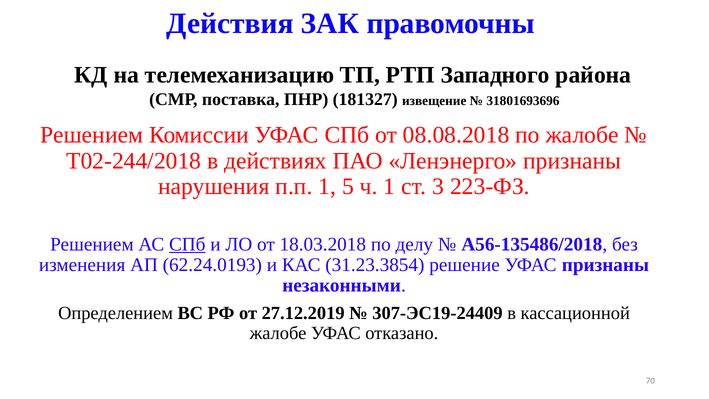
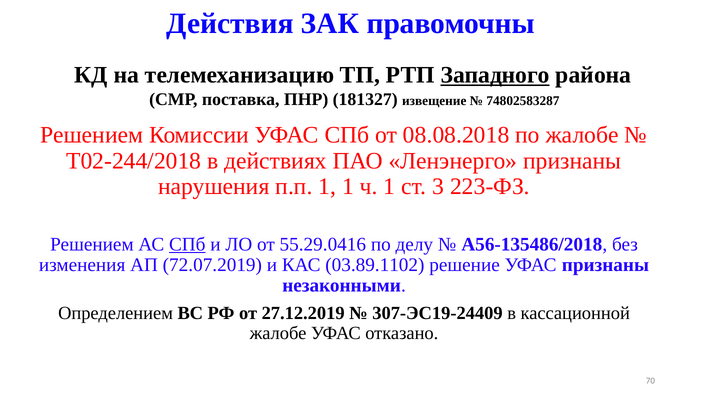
Западного underline: none -> present
31801693696: 31801693696 -> 74802583287
1 5: 5 -> 1
18.03.2018: 18.03.2018 -> 55.29.0416
62.24.0193: 62.24.0193 -> 72.07.2019
31.23.3854: 31.23.3854 -> 03.89.1102
